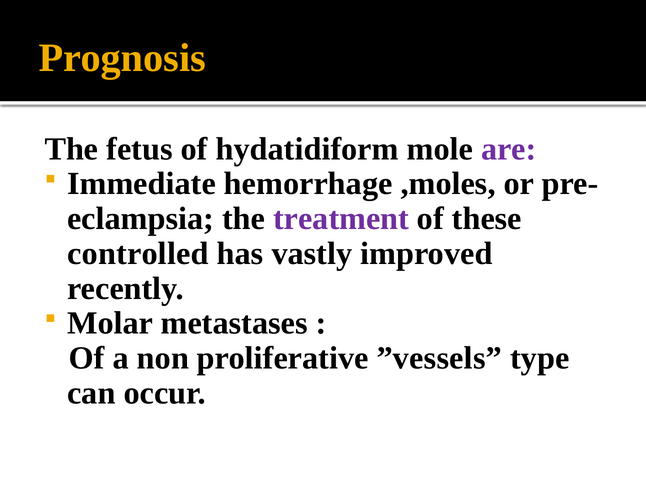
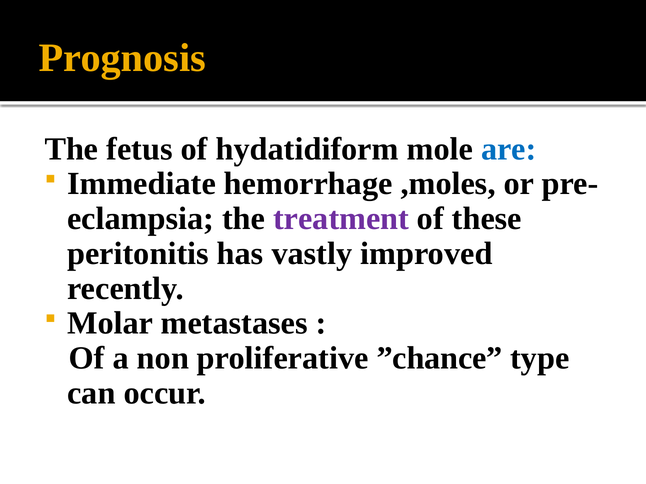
are colour: purple -> blue
controlled: controlled -> peritonitis
”vessels: ”vessels -> ”chance
